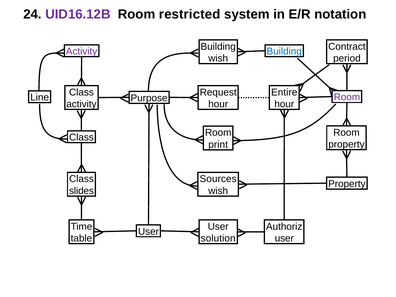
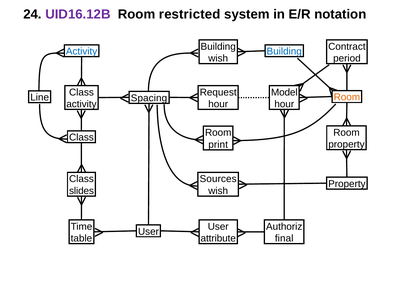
Activity at (82, 51) colour: purple -> blue
Entire: Entire -> Model
Room at (347, 97) colour: purple -> orange
Purpose: Purpose -> Spacing
solution: solution -> attribute
user at (284, 238): user -> final
